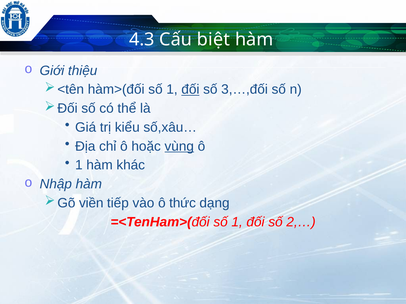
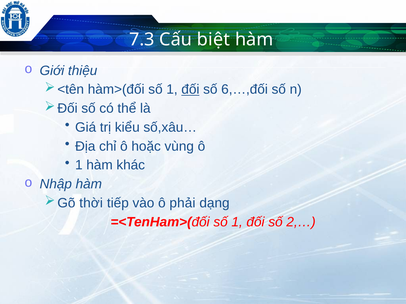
4.3: 4.3 -> 7.3
3,…,đối: 3,…,đối -> 6,…,đối
vùng underline: present -> none
viền: viền -> thời
thức: thức -> phải
